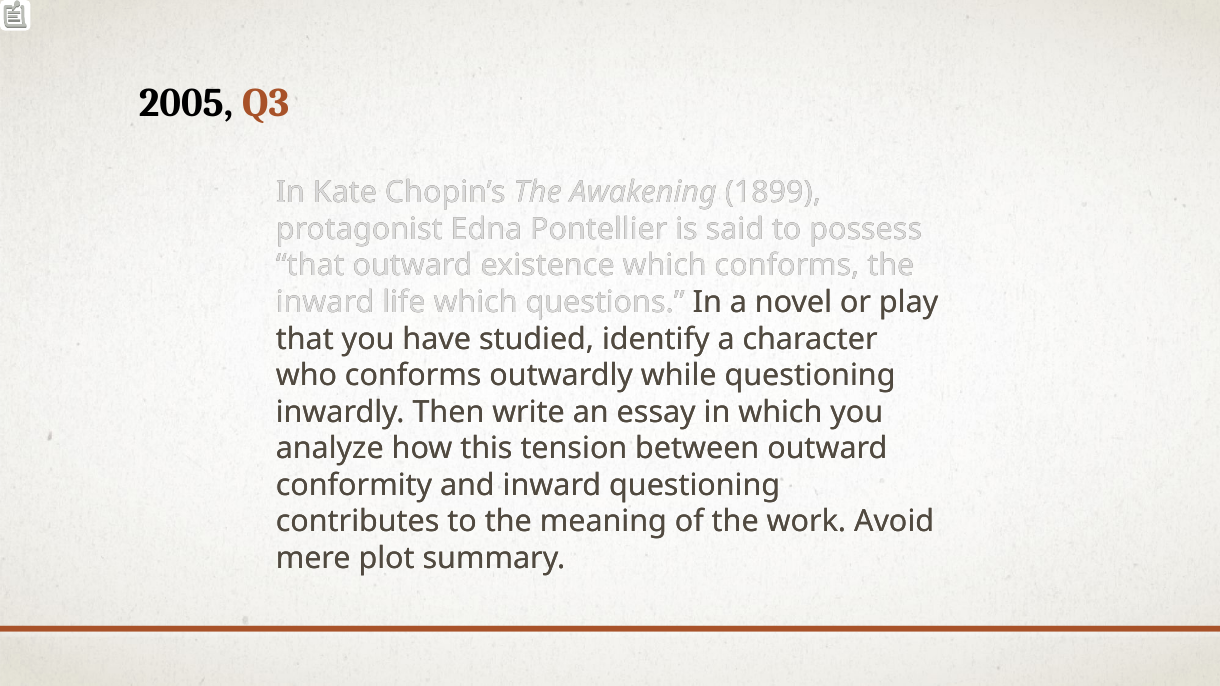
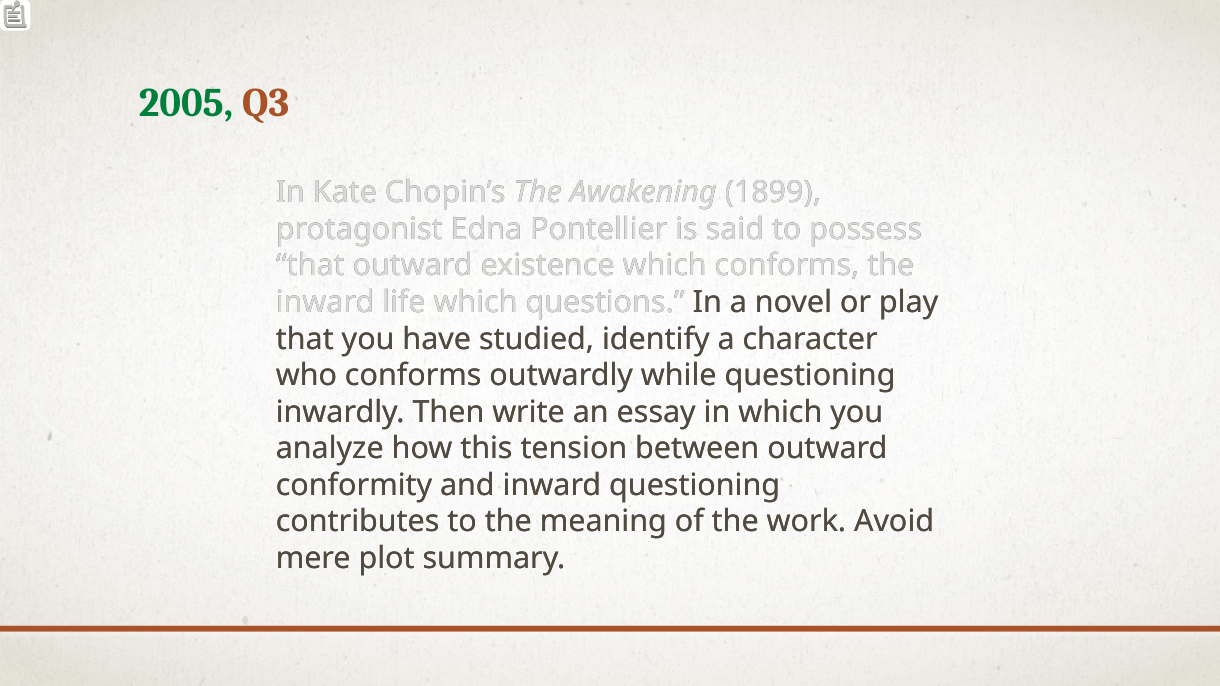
2005 colour: black -> green
